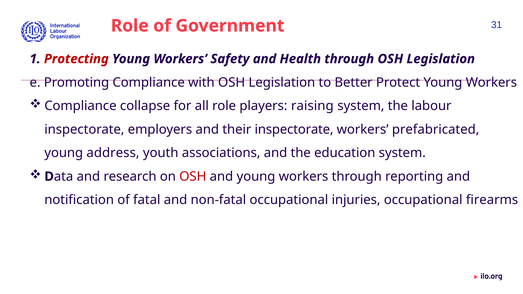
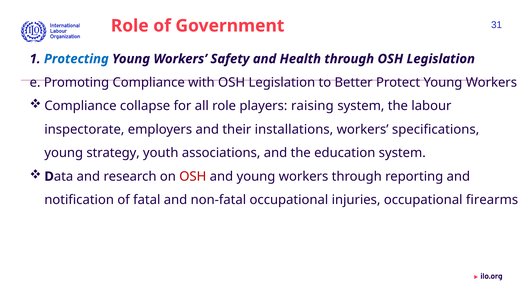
Protecting colour: red -> blue
their inspectorate: inspectorate -> installations
prefabricated: prefabricated -> specifications
address: address -> strategy
